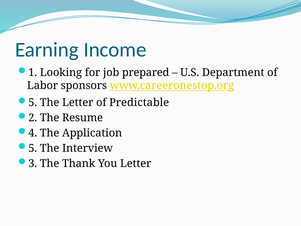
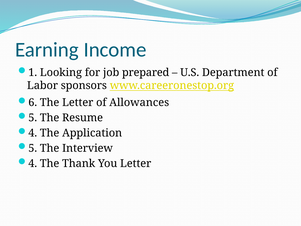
5 at (33, 103): 5 -> 6
Predictable: Predictable -> Allowances
2 at (33, 118): 2 -> 5
3 at (33, 163): 3 -> 4
